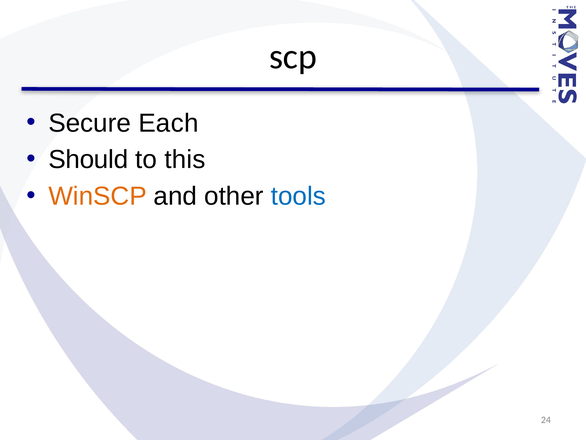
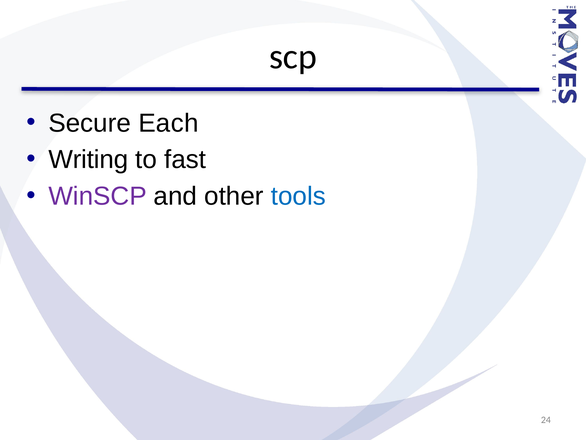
Should: Should -> Writing
this: this -> fast
WinSCP colour: orange -> purple
